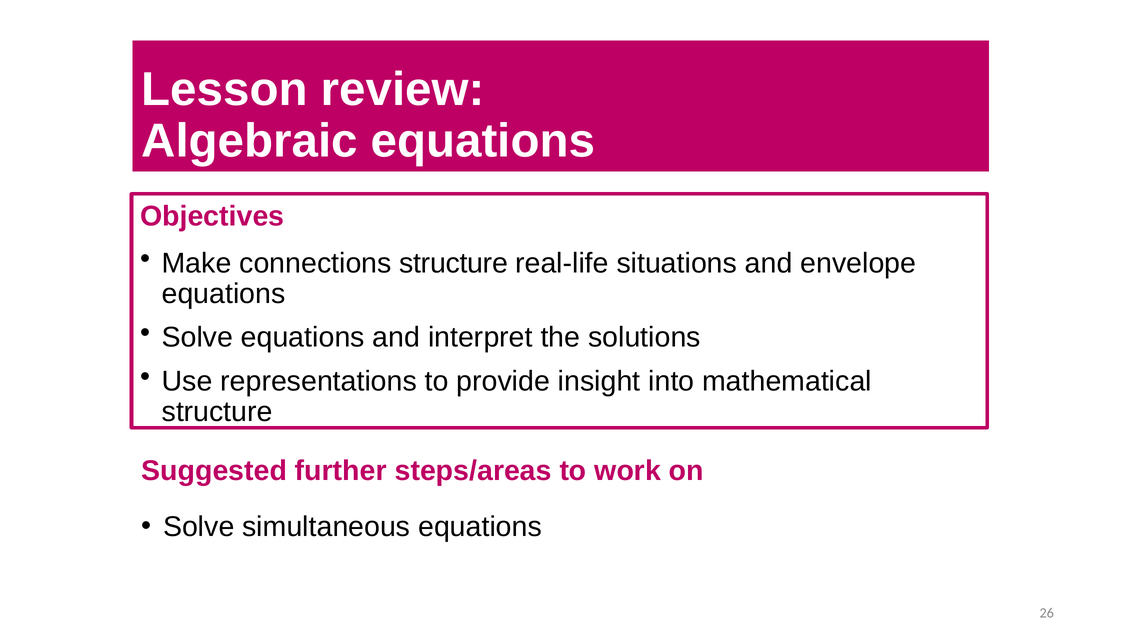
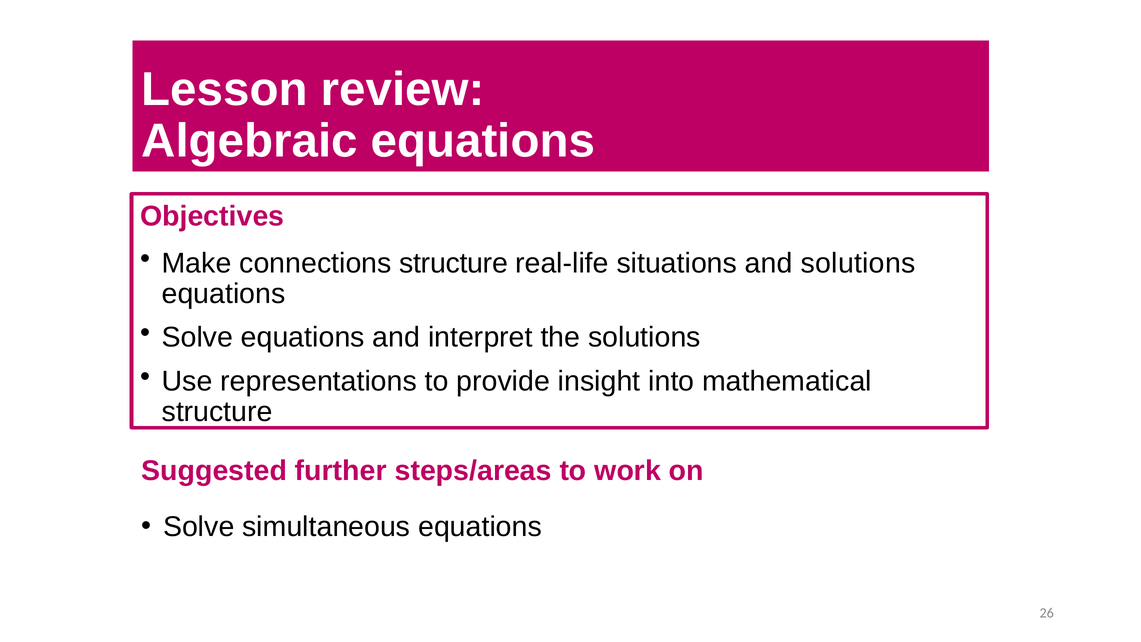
and envelope: envelope -> solutions
